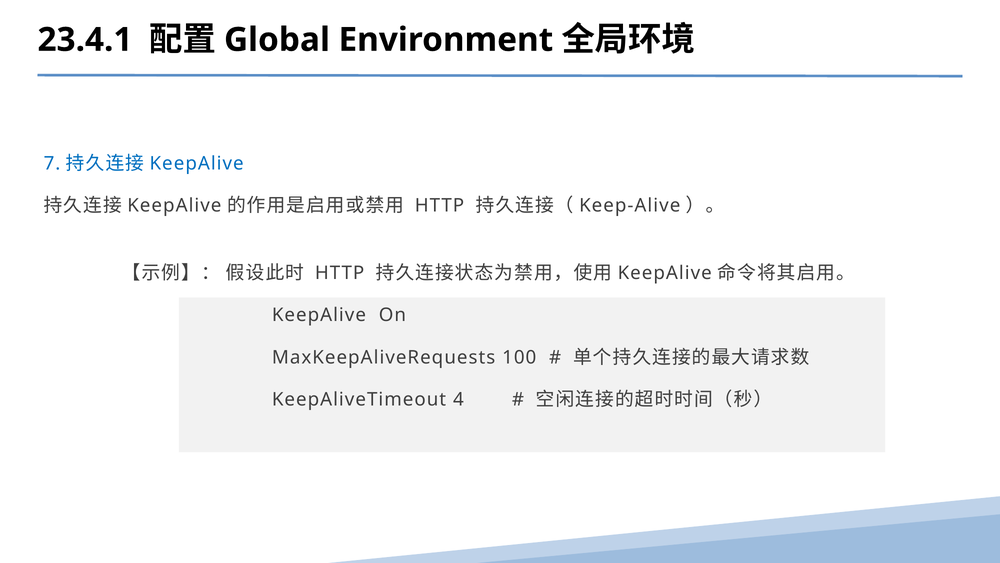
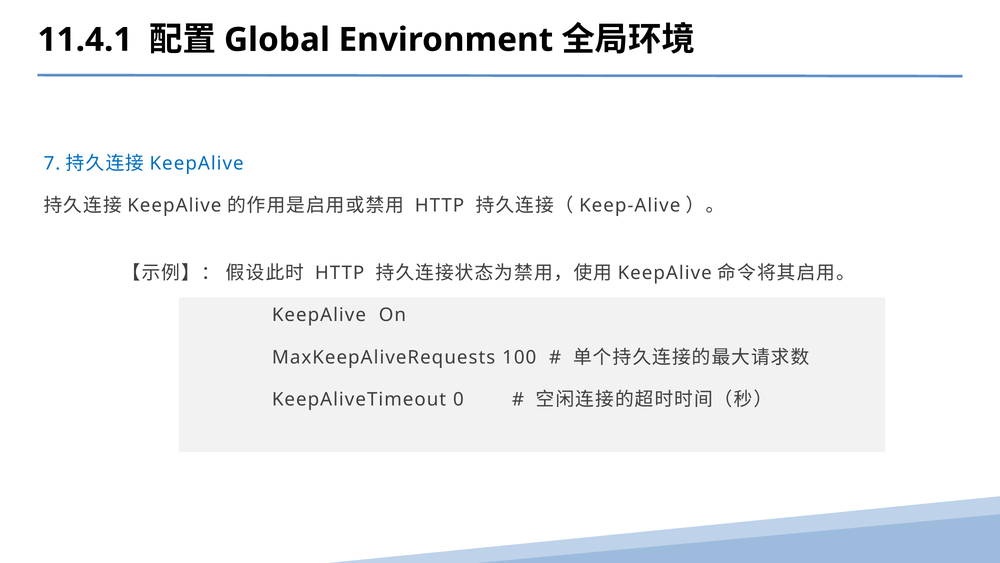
23.4.1: 23.4.1 -> 11.4.1
4: 4 -> 0
